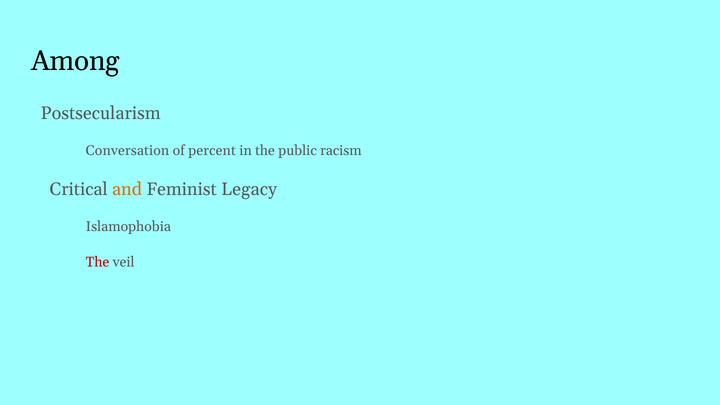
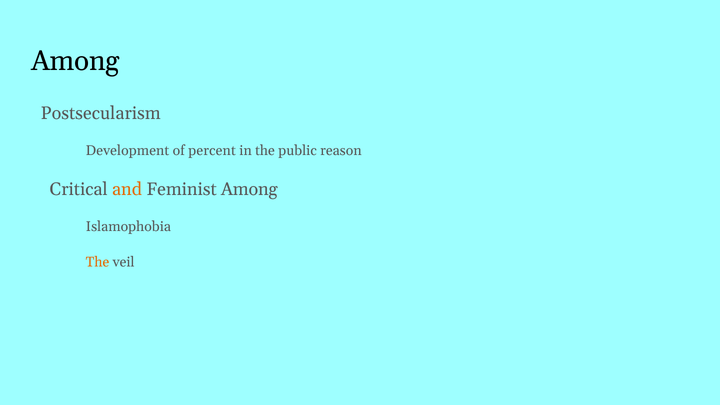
Conversation: Conversation -> Development
racism: racism -> reason
Feminist Legacy: Legacy -> Among
The at (98, 262) colour: red -> orange
